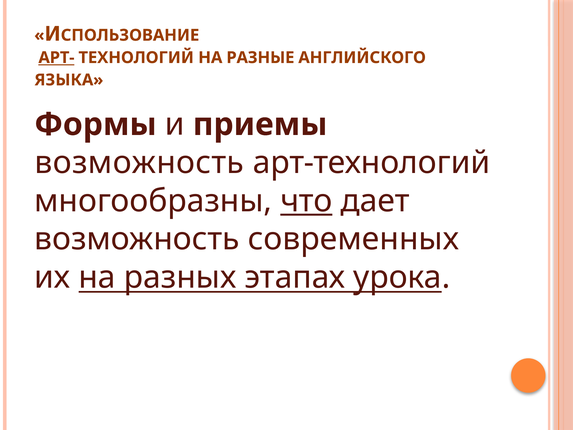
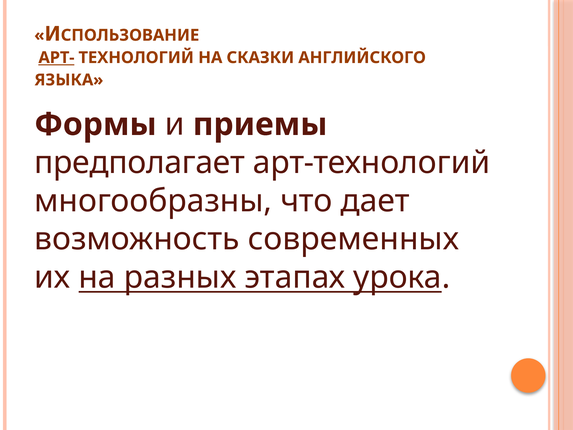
РАЗНЫЕ: РАЗНЫЕ -> СКАЗКИ
возможность at (139, 163): возможность -> предполагает
что underline: present -> none
